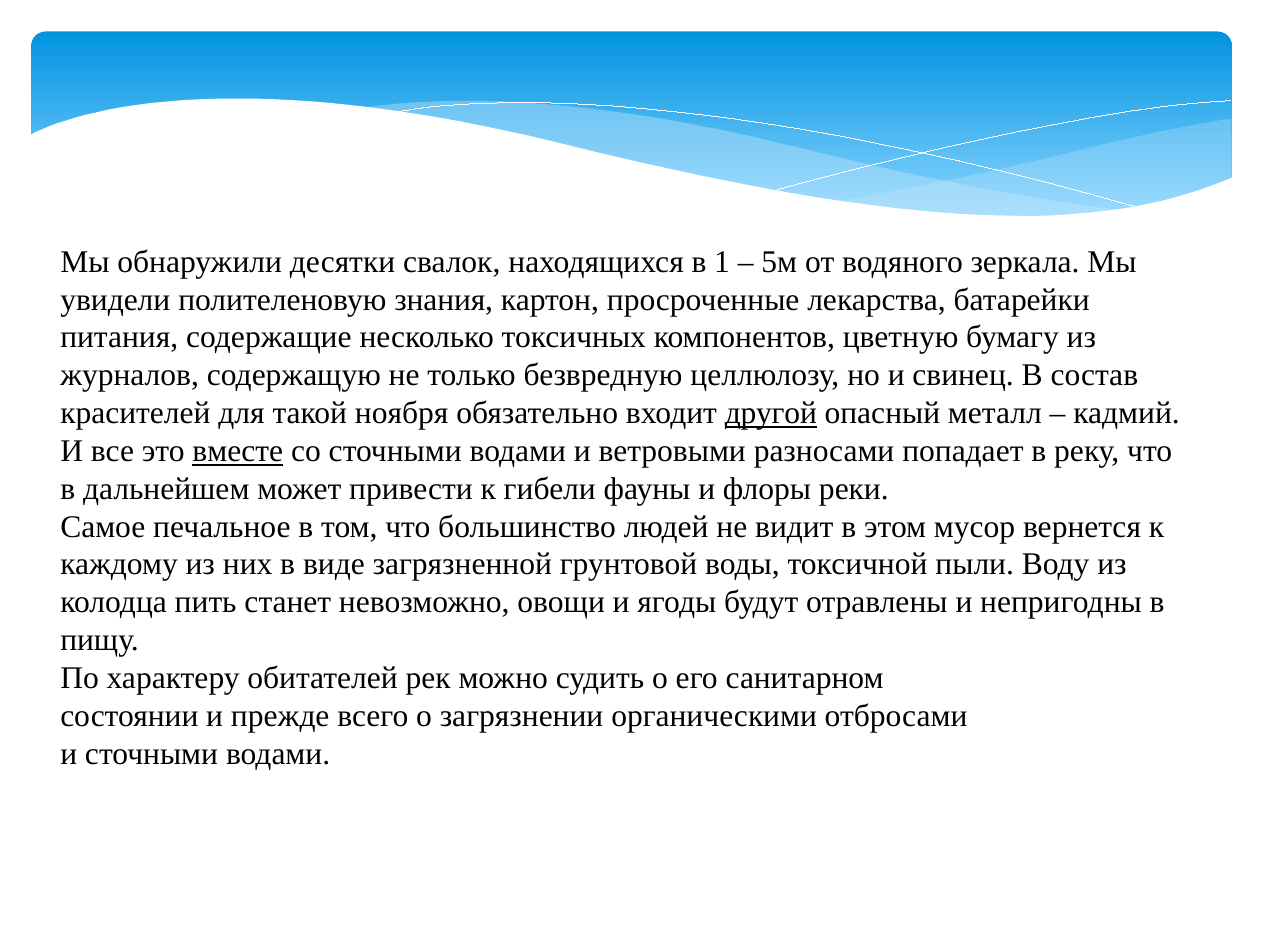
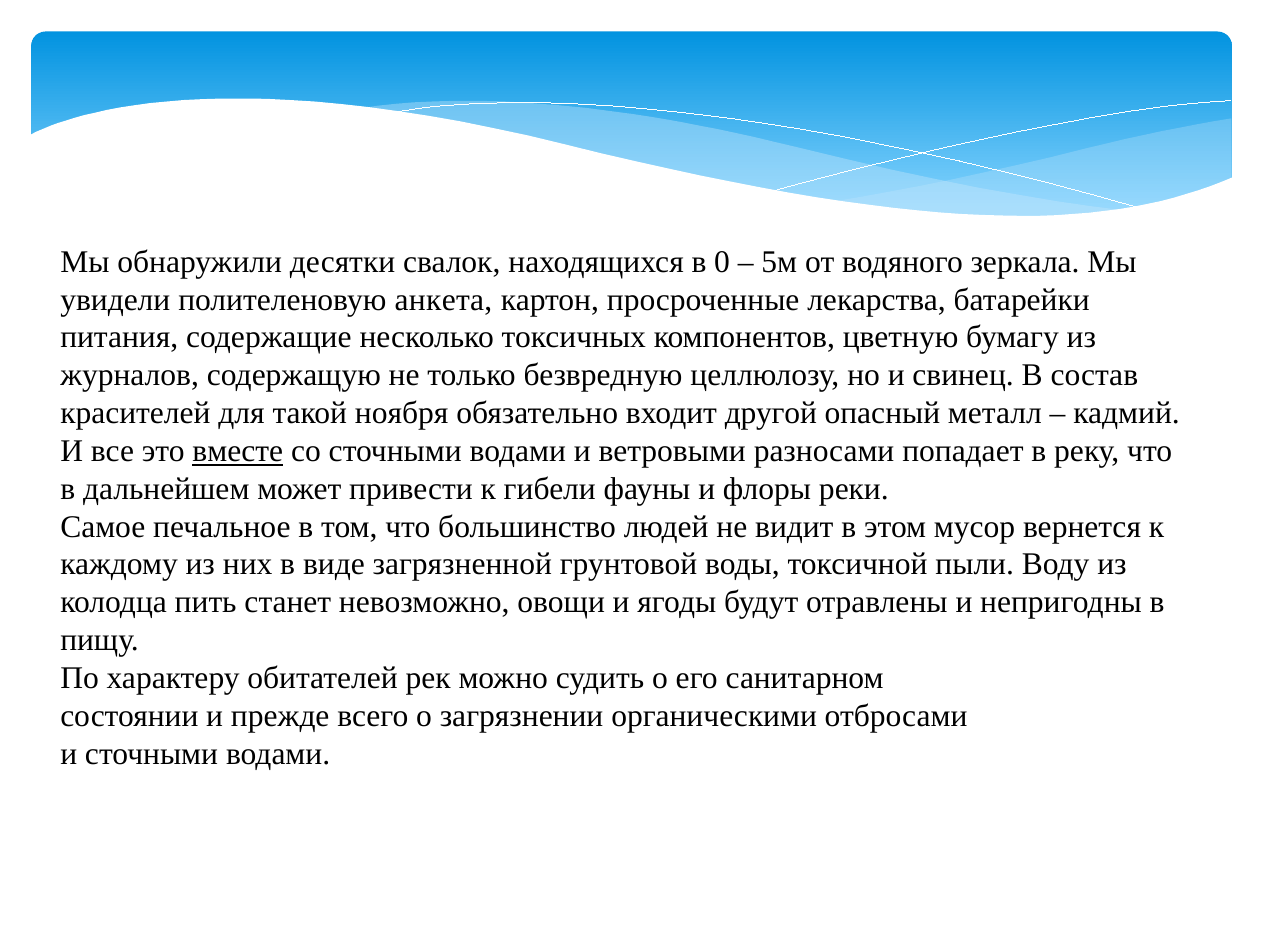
1: 1 -> 0
знания: знания -> анкета
другой underline: present -> none
